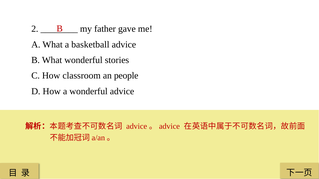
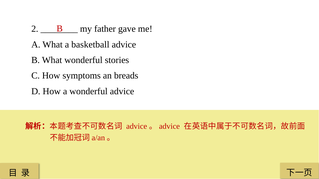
classroom: classroom -> symptoms
people: people -> breads
